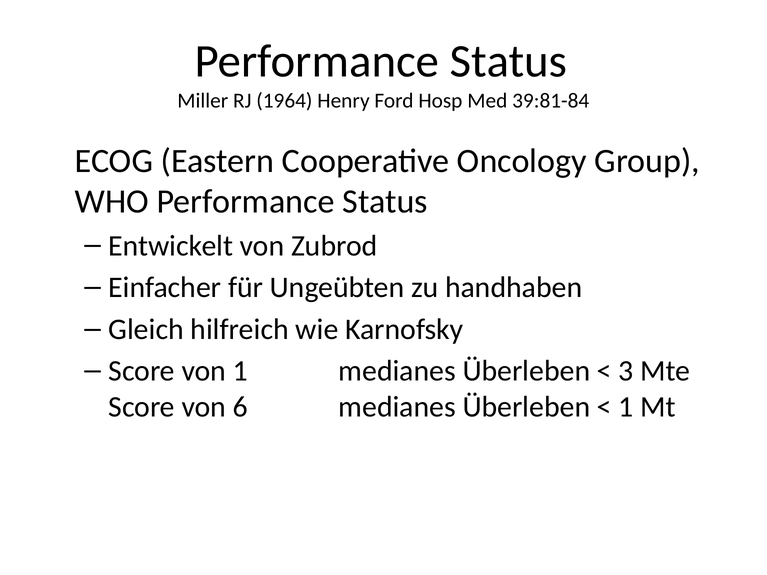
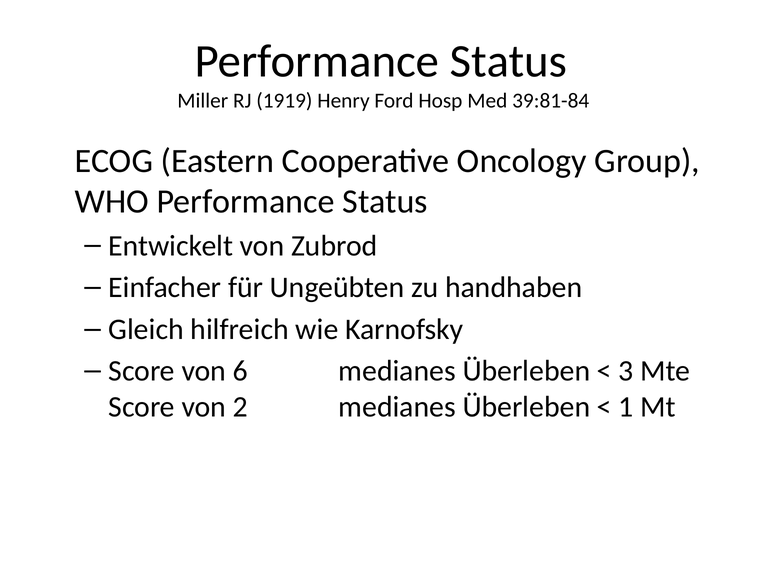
1964: 1964 -> 1919
von 1: 1 -> 6
6: 6 -> 2
